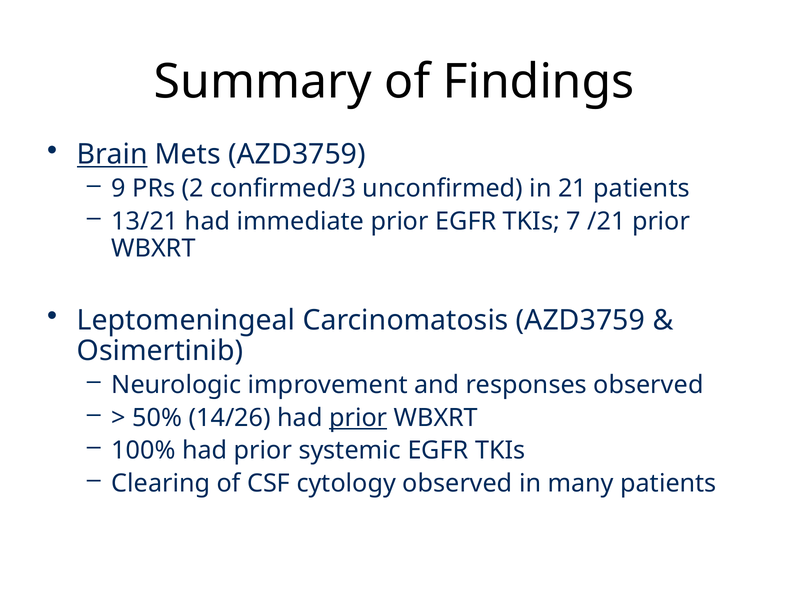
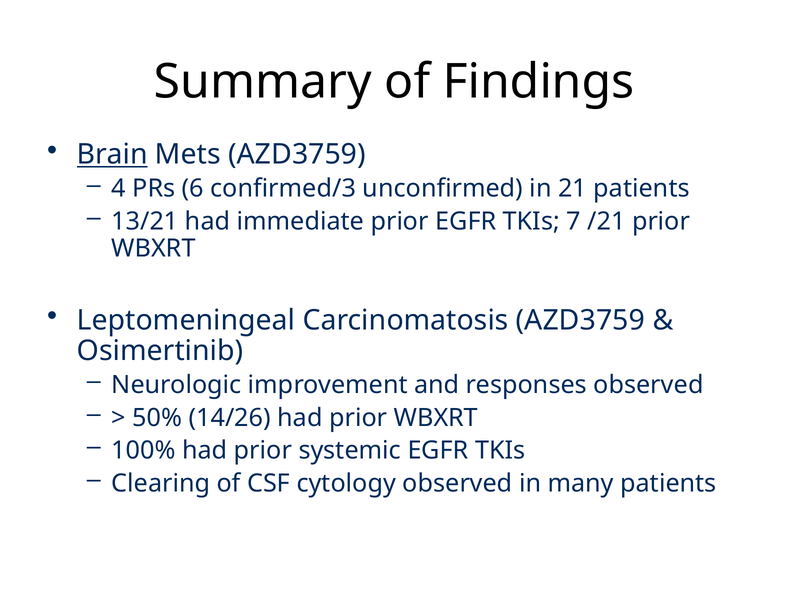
9: 9 -> 4
2: 2 -> 6
prior at (358, 418) underline: present -> none
